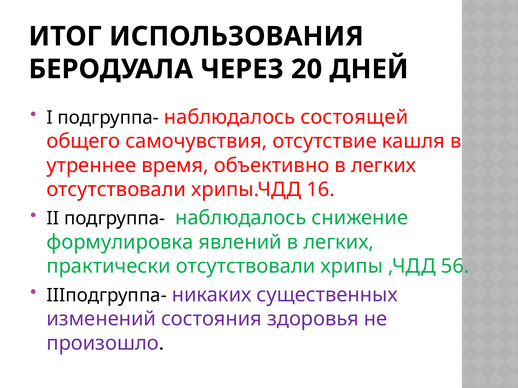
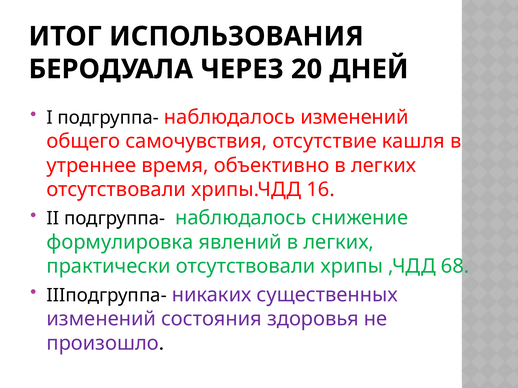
наблюдалось состоящей: состоящей -> изменений
56: 56 -> 68
